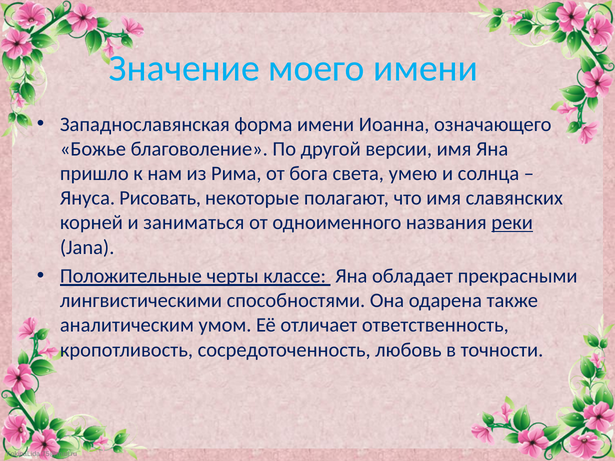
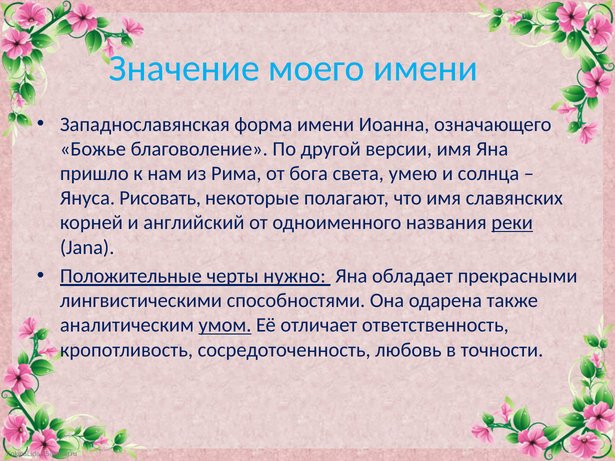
заниматься: заниматься -> английский
классе: классе -> нужно
умом underline: none -> present
